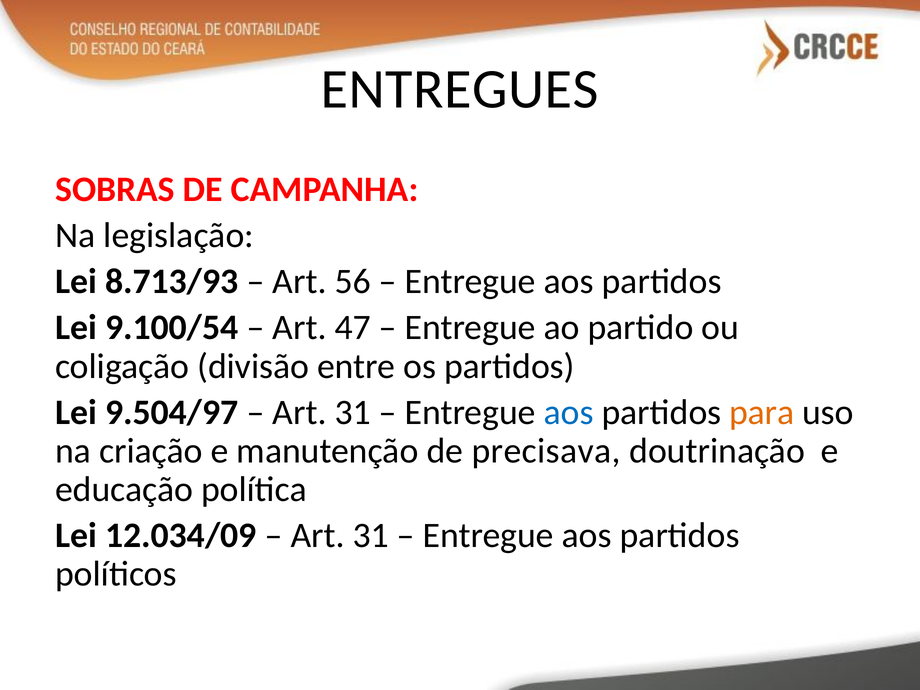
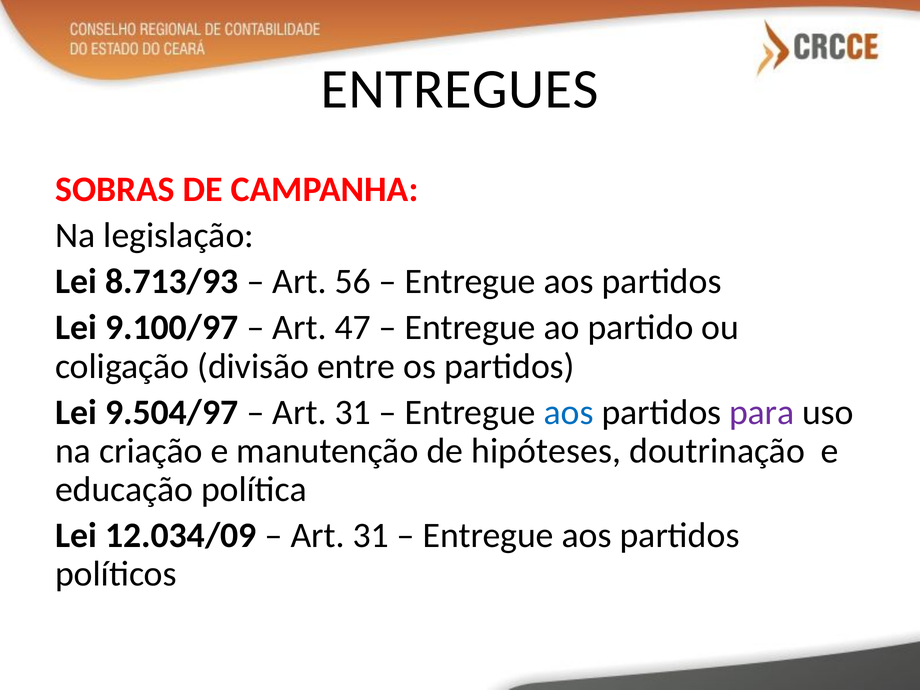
9.100/54: 9.100/54 -> 9.100/97
para colour: orange -> purple
precisava: precisava -> hipóteses
